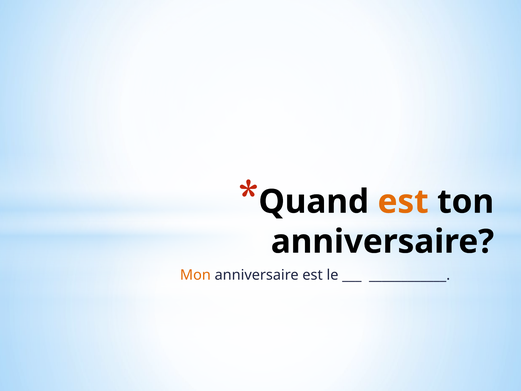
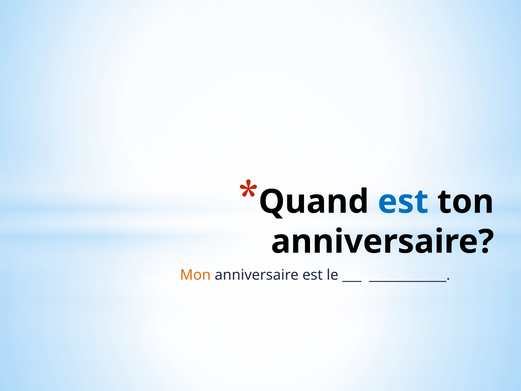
est at (403, 202) colour: orange -> blue
